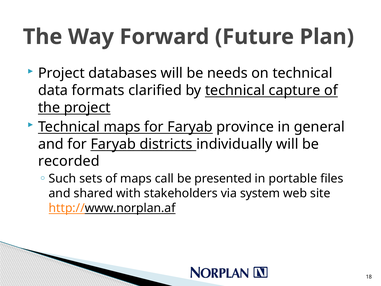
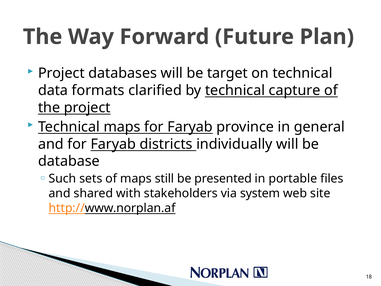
needs: needs -> target
recorded: recorded -> database
call: call -> still
